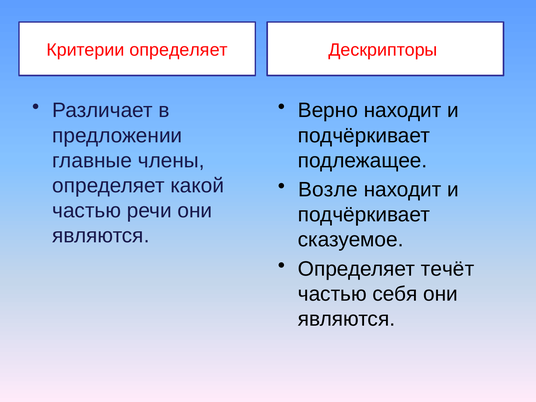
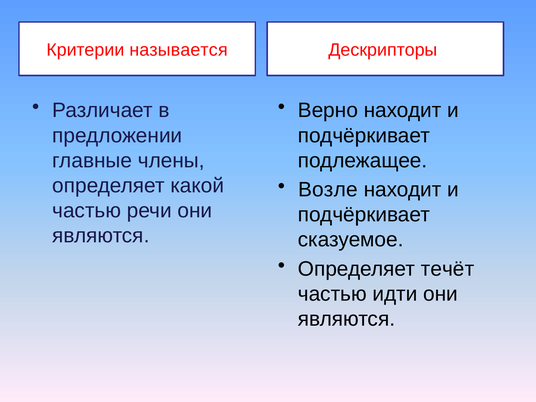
Критерии определяет: определяет -> называется
себя: себя -> идти
